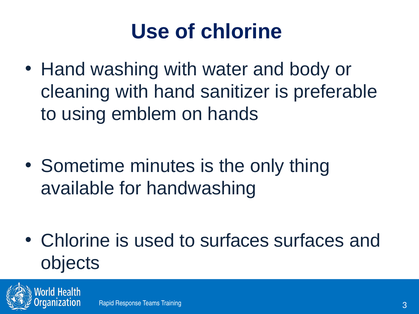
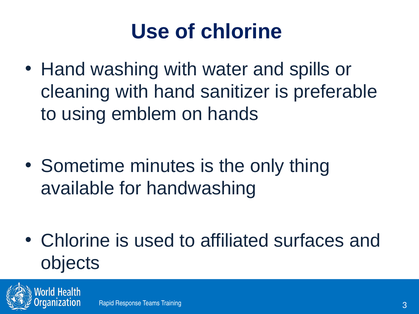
body: body -> spills
to surfaces: surfaces -> affiliated
